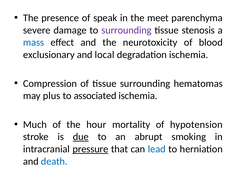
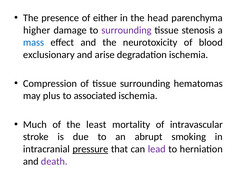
speak: speak -> either
meet: meet -> head
severe: severe -> higher
local: local -> arise
hour: hour -> least
hypotension: hypotension -> intravascular
due underline: present -> none
lead colour: blue -> purple
death colour: blue -> purple
